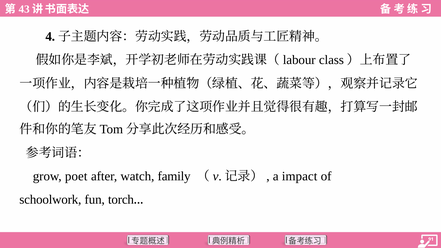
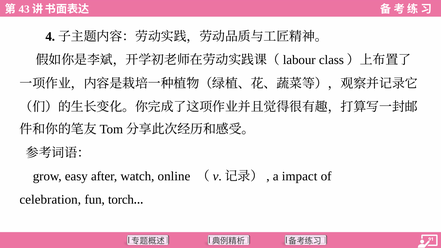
poet: poet -> easy
family: family -> online
schoolwork: schoolwork -> celebration
